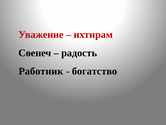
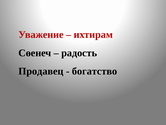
Работник: Работник -> Продавец
